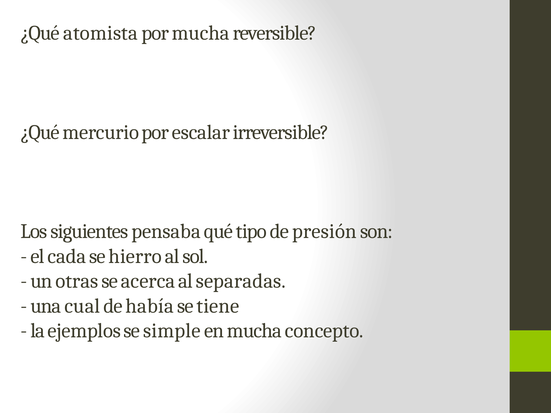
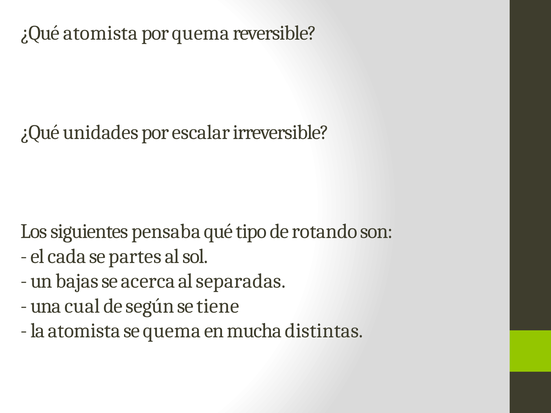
por mucha: mucha -> quema
mercurio: mercurio -> unidades
presión: presión -> rotando
hierro: hierro -> partes
otras: otras -> bajas
había: había -> según
la ejemplos: ejemplos -> atomista
se simple: simple -> quema
concepto: concepto -> distintas
